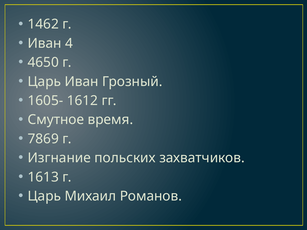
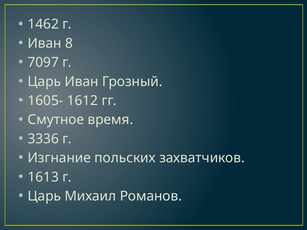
4: 4 -> 8
4650: 4650 -> 7097
7869: 7869 -> 3336
